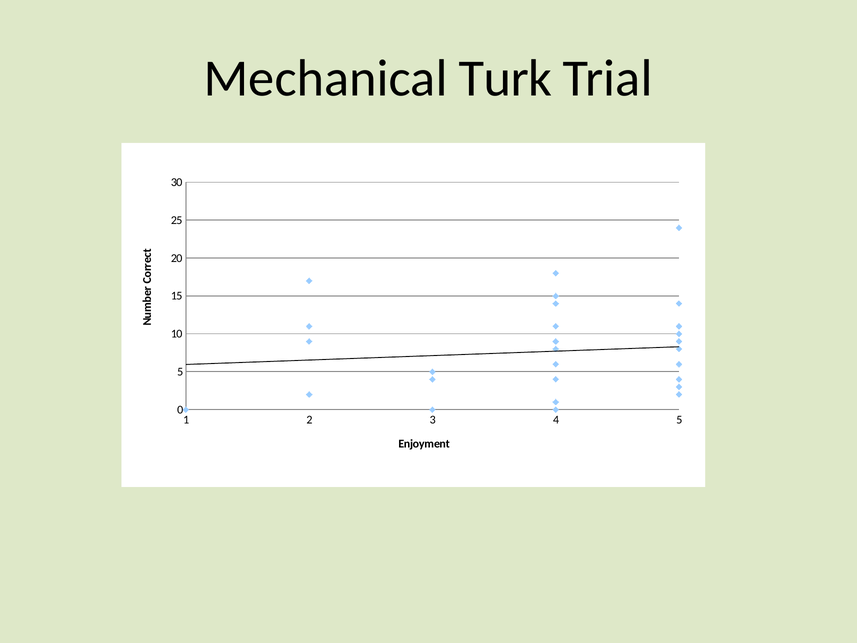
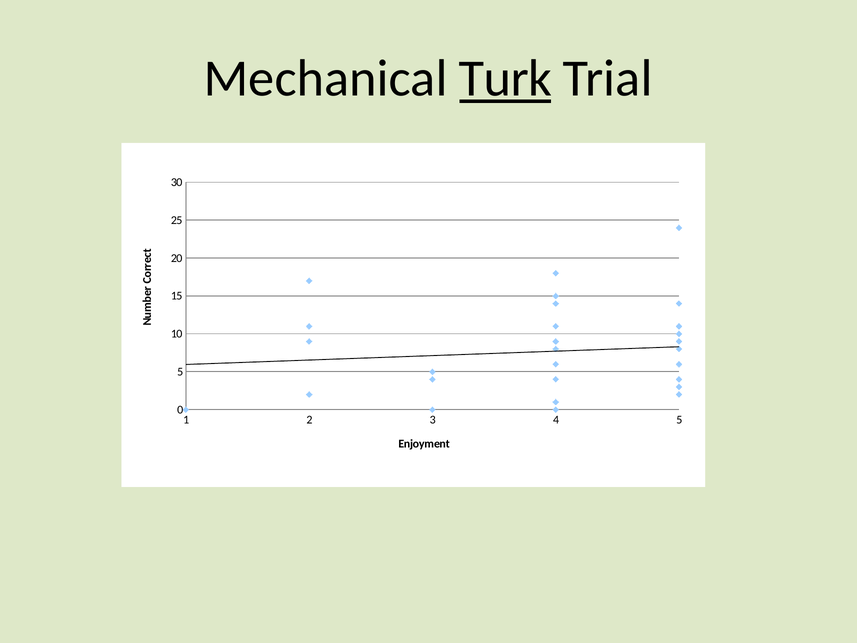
Turk underline: none -> present
